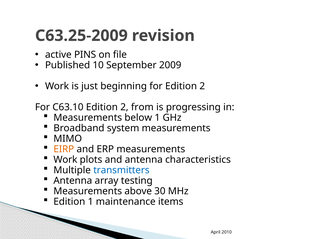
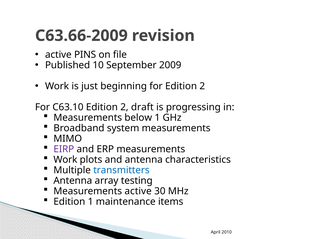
C63.25-2009: C63.25-2009 -> C63.66-2009
from: from -> draft
EIRP colour: orange -> purple
Measurements above: above -> active
